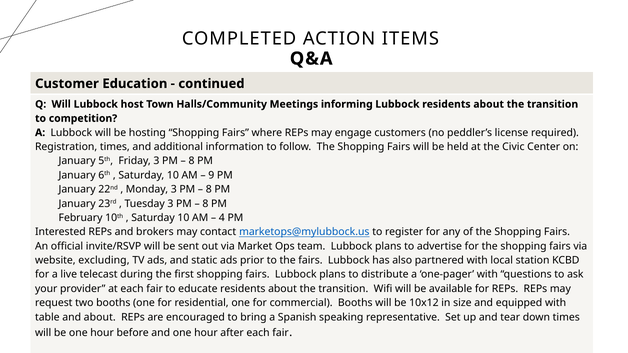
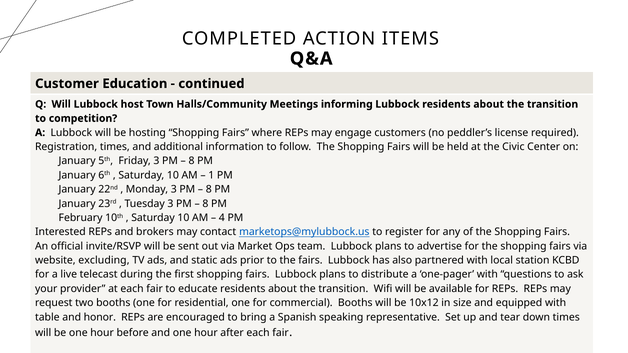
9: 9 -> 1
and about: about -> honor
